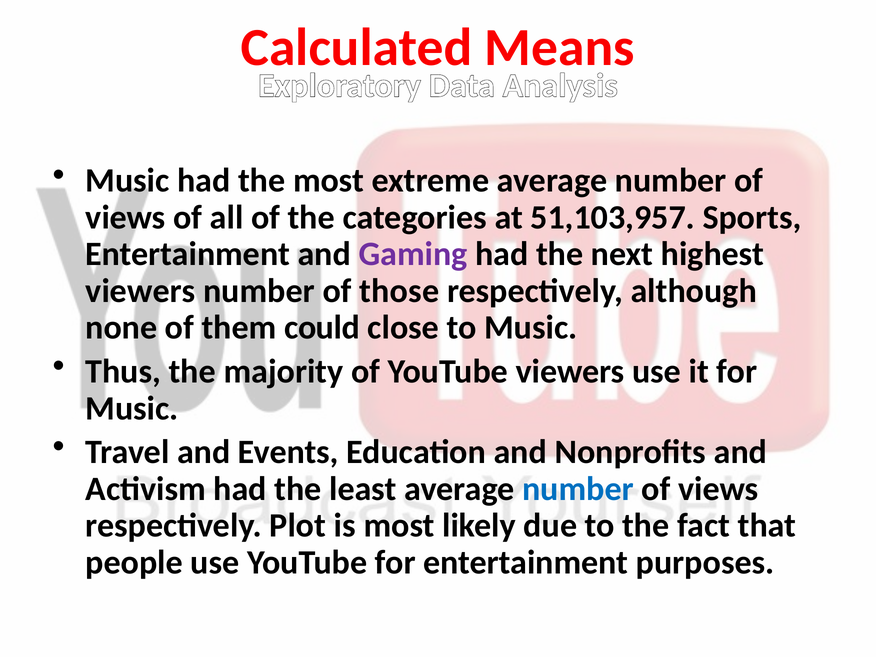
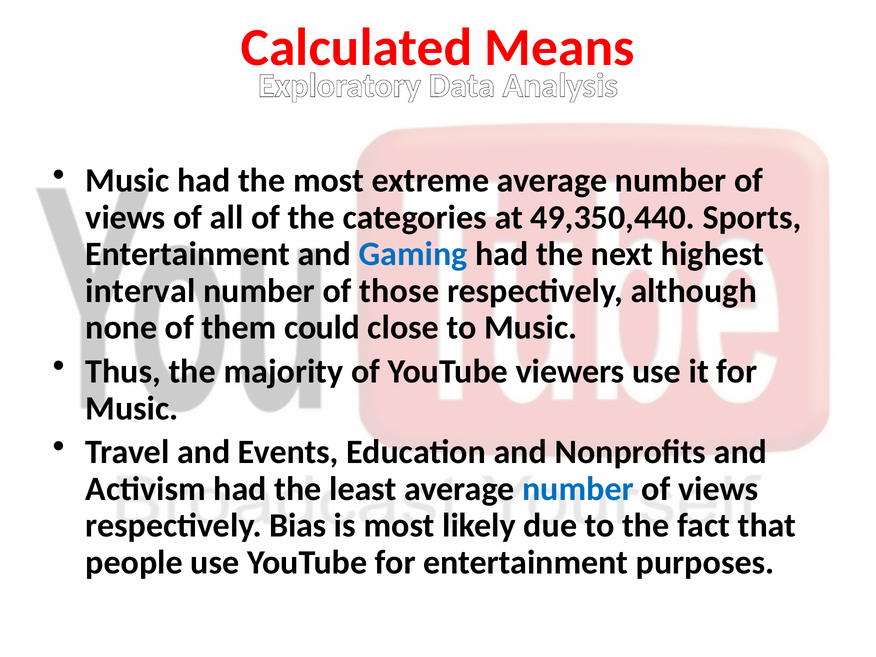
51,103,957: 51,103,957 -> 49,350,440
Gaming colour: purple -> blue
viewers at (140, 291): viewers -> interval
Plot: Plot -> Bias
